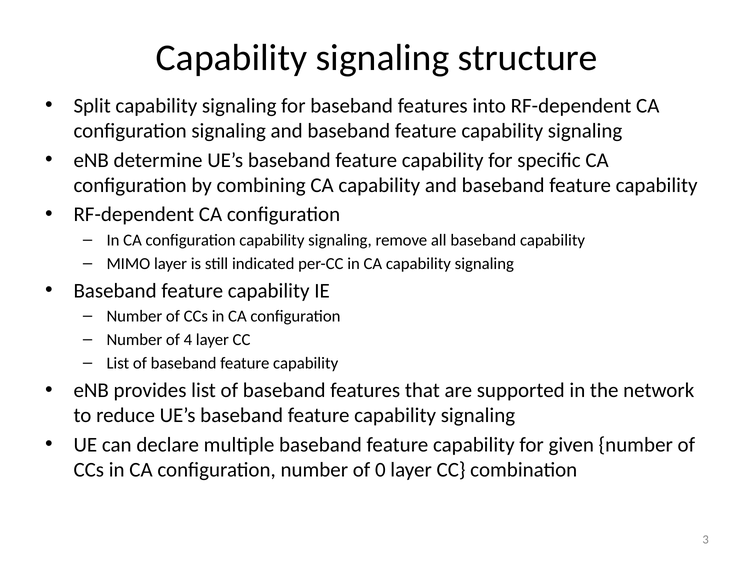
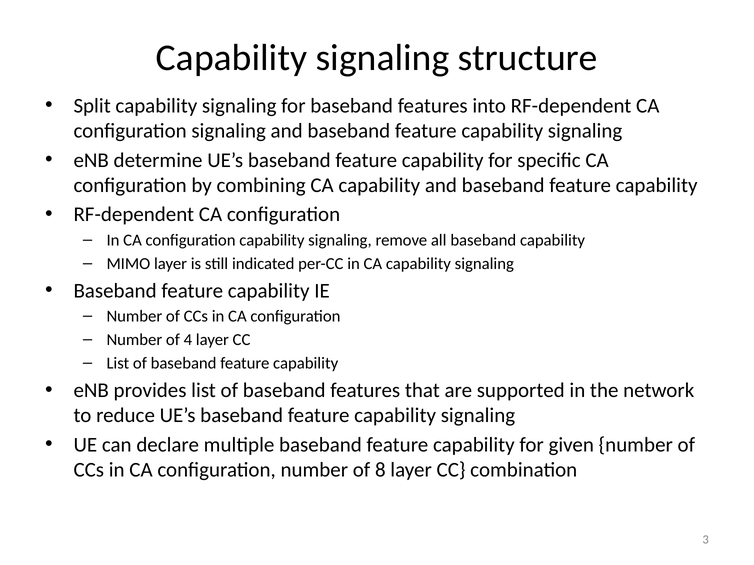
0: 0 -> 8
